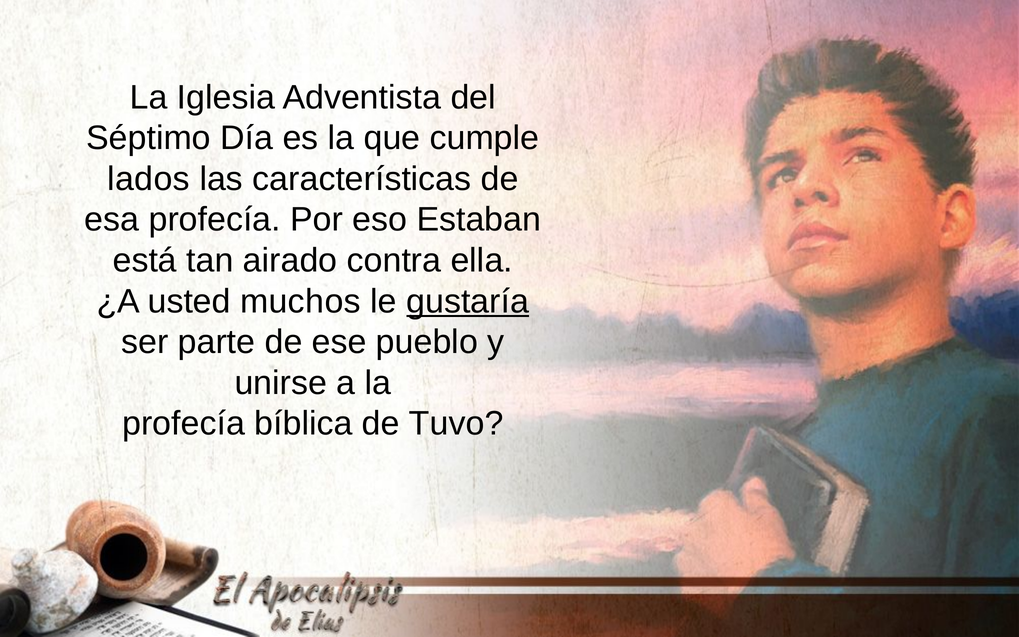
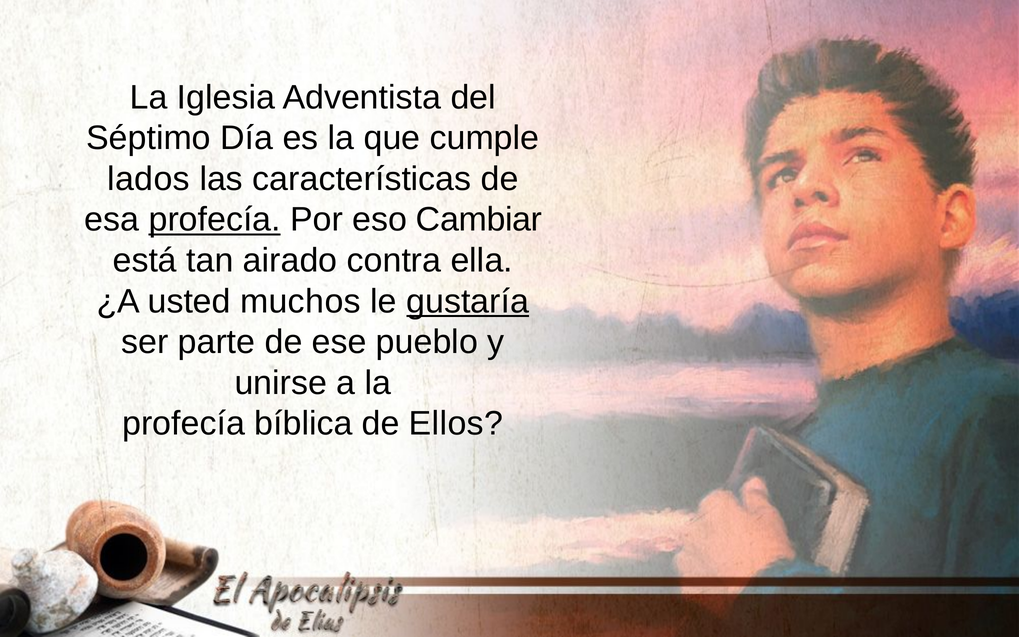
profecía at (215, 220) underline: none -> present
Estaban: Estaban -> Cambiar
Tuvo: Tuvo -> Ellos
